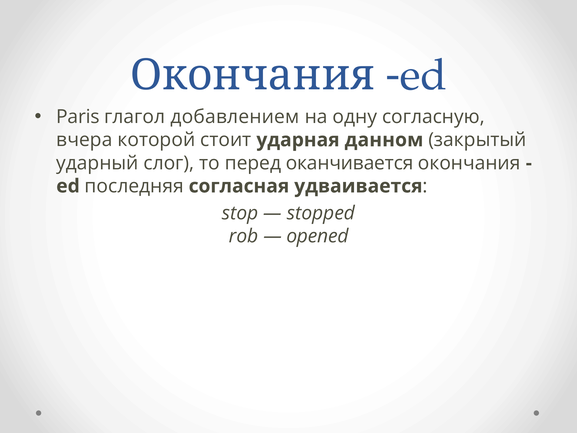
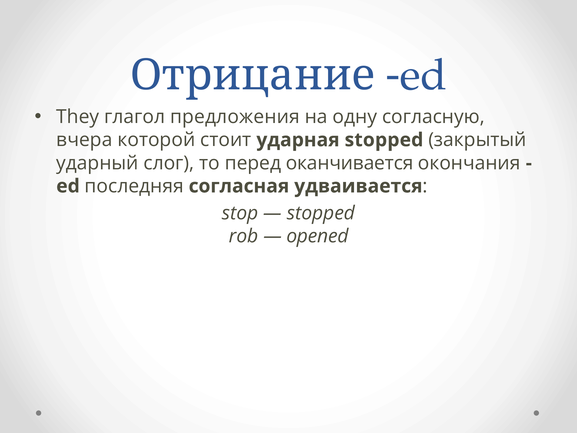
Окончания at (253, 75): Окончания -> Отрицание
Paris: Paris -> They
добавлением: добавлением -> предложения
ударная данном: данном -> stopped
